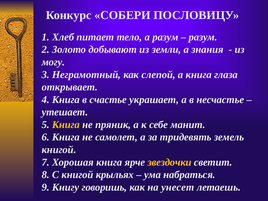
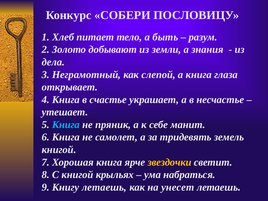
а разум: разум -> быть
могу: могу -> дела
Книга at (66, 125) colour: yellow -> light blue
Книгу говоришь: говоришь -> летаешь
